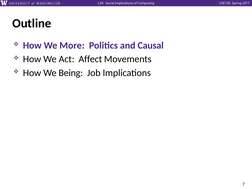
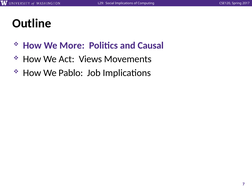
Affect: Affect -> Views
Being: Being -> Pablo
